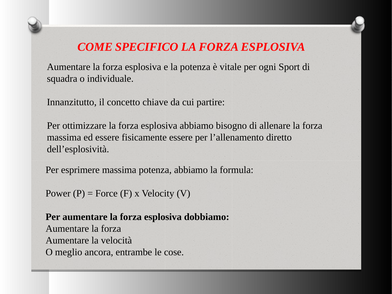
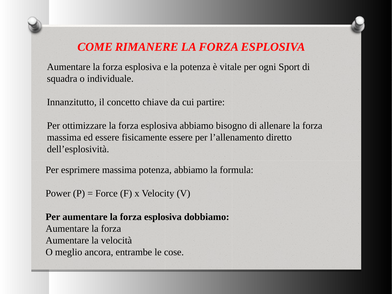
SPECIFICO: SPECIFICO -> RIMANERE
